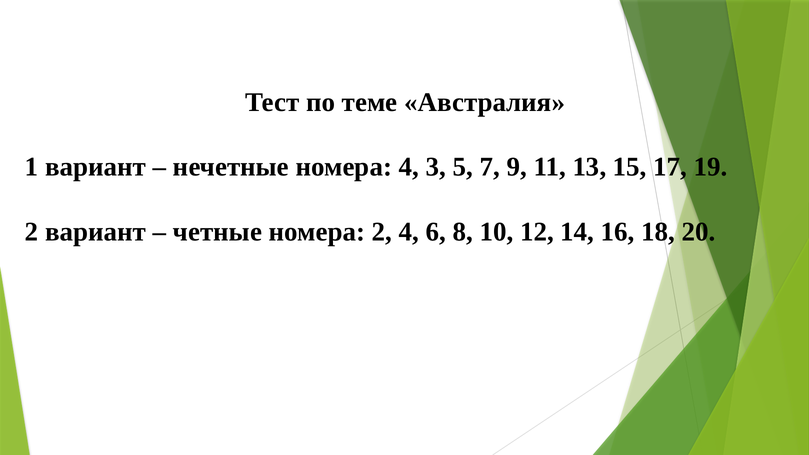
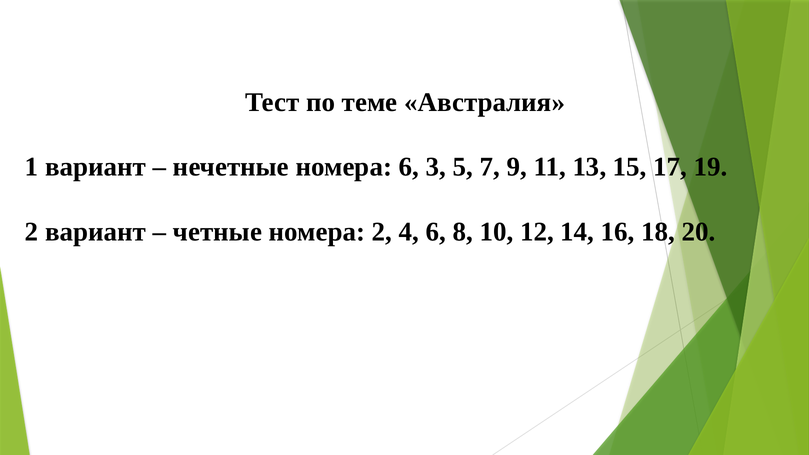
номера 4: 4 -> 6
